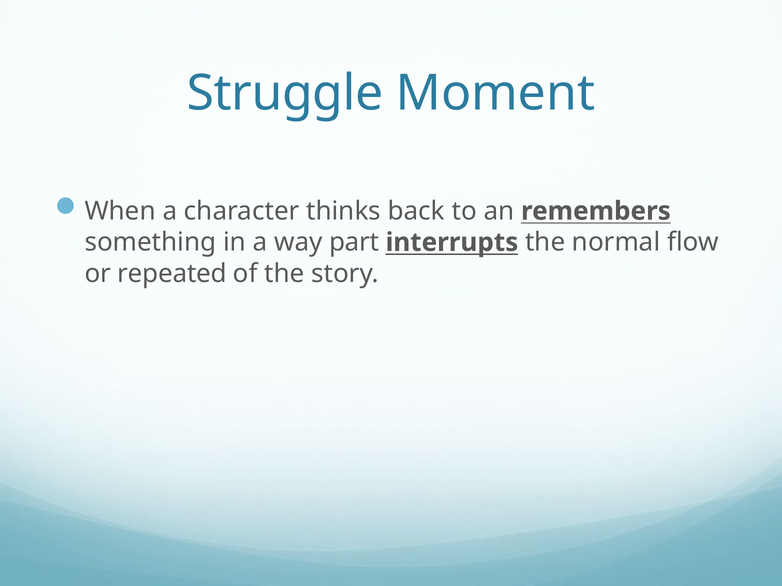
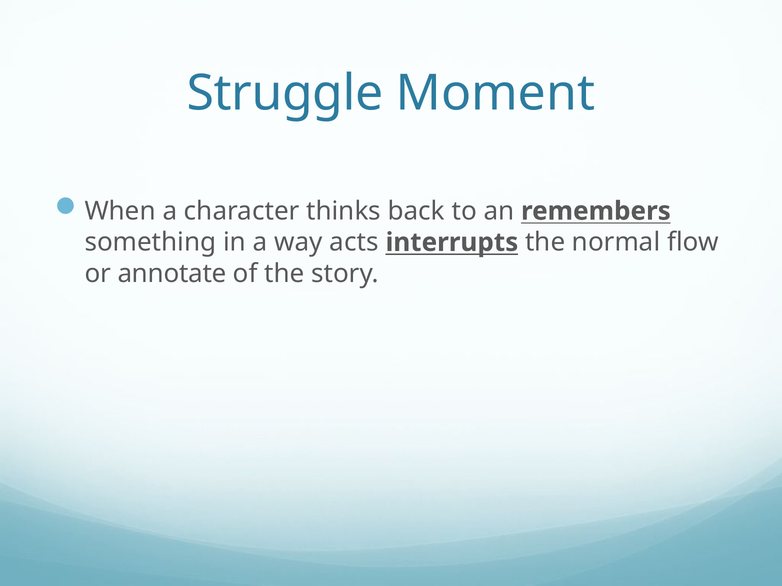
part: part -> acts
repeated: repeated -> annotate
